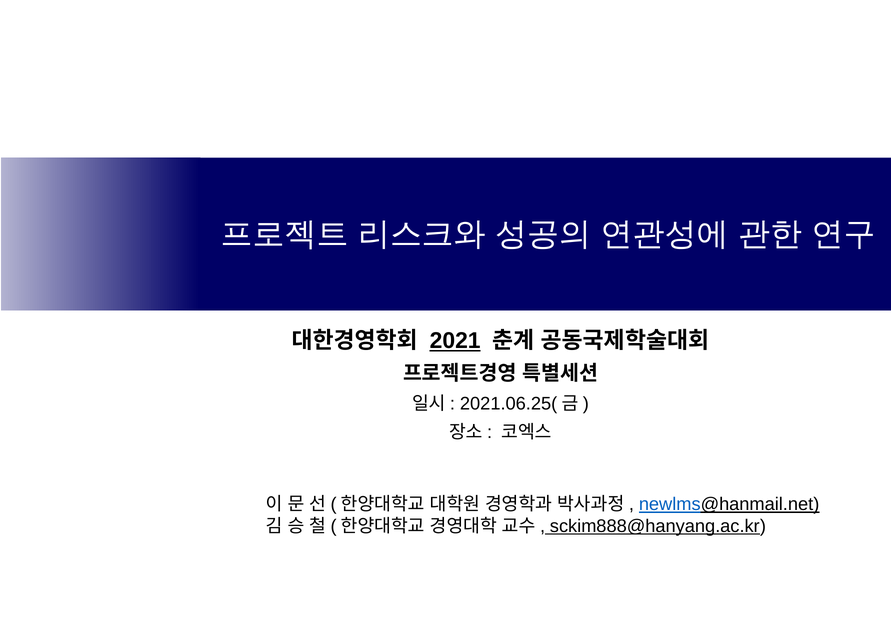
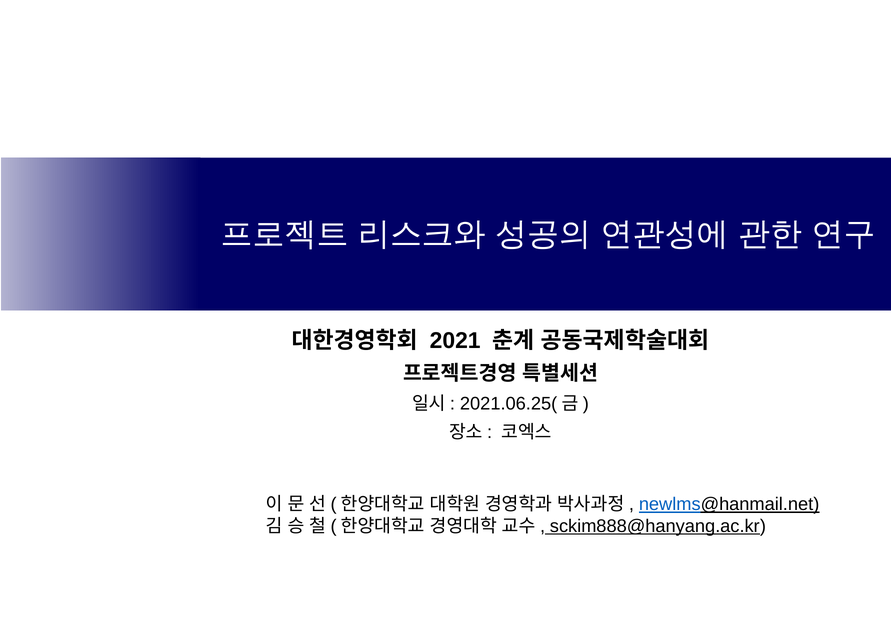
2021 underline: present -> none
